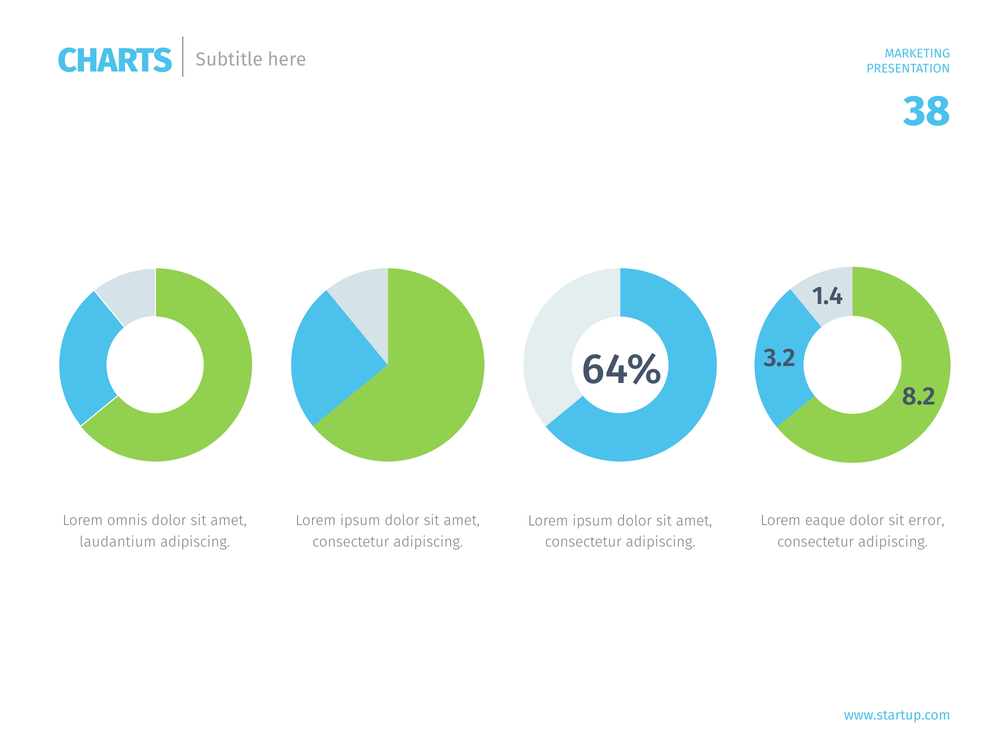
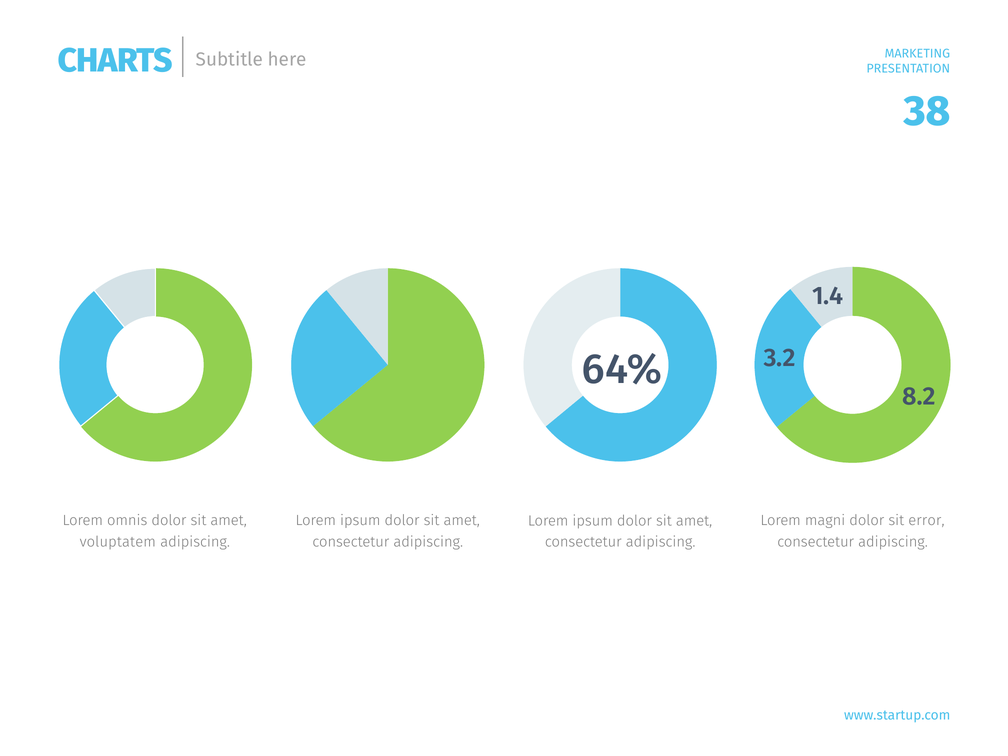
eaque: eaque -> magni
laudantium: laudantium -> voluptatem
